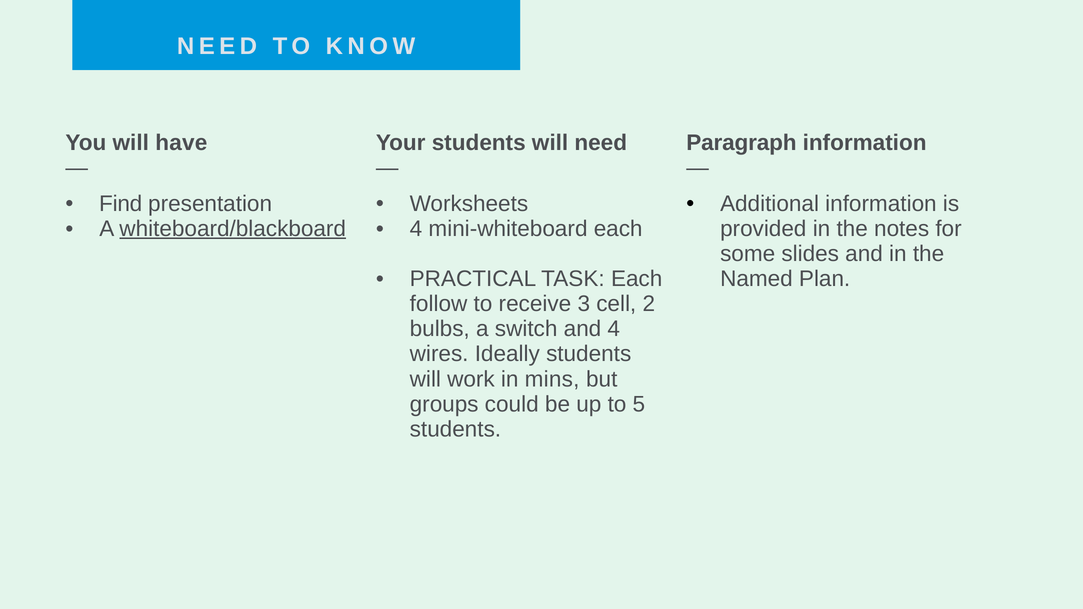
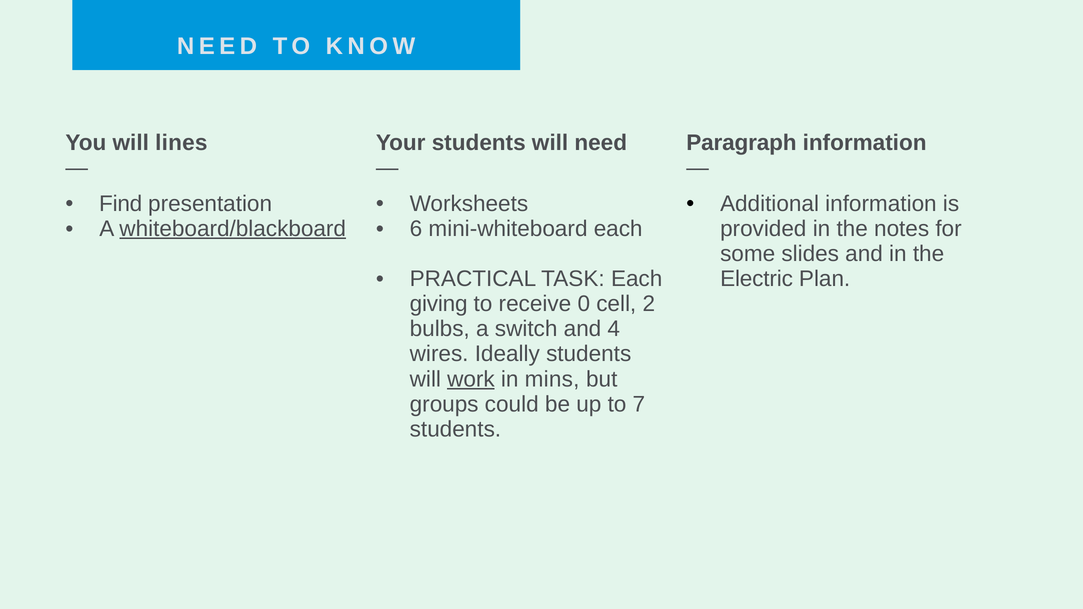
have: have -> lines
4 at (416, 229): 4 -> 6
Named: Named -> Electric
follow: follow -> giving
3: 3 -> 0
work underline: none -> present
5: 5 -> 7
